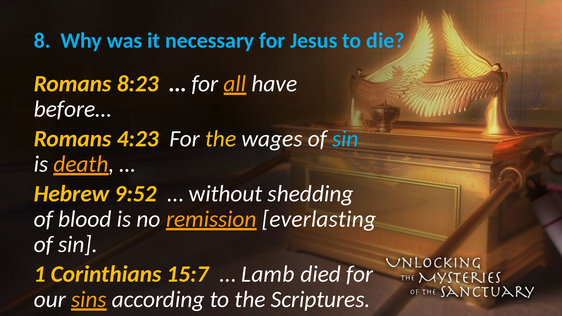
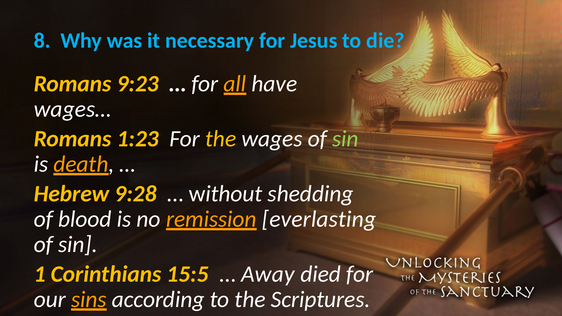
8:23: 8:23 -> 9:23
before…: before… -> wages…
4:23: 4:23 -> 1:23
sin at (345, 139) colour: light blue -> light green
9:52: 9:52 -> 9:28
15:7: 15:7 -> 15:5
Lamb: Lamb -> Away
